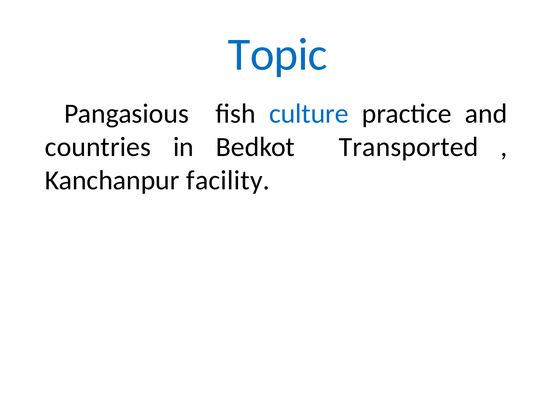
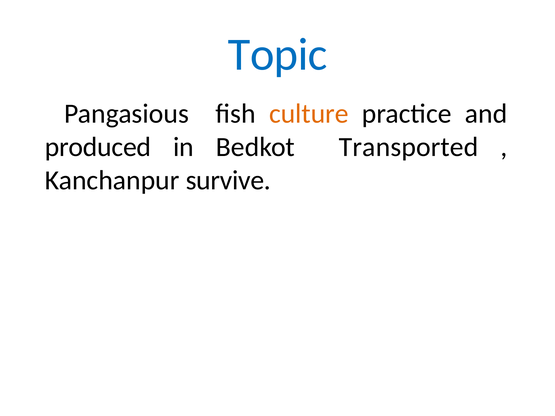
culture colour: blue -> orange
countries: countries -> produced
facility: facility -> survive
